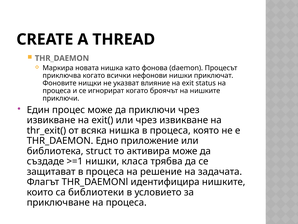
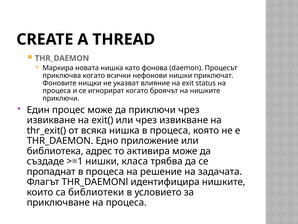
struct: struct -> адрес
защитават: защитават -> пропаднат
